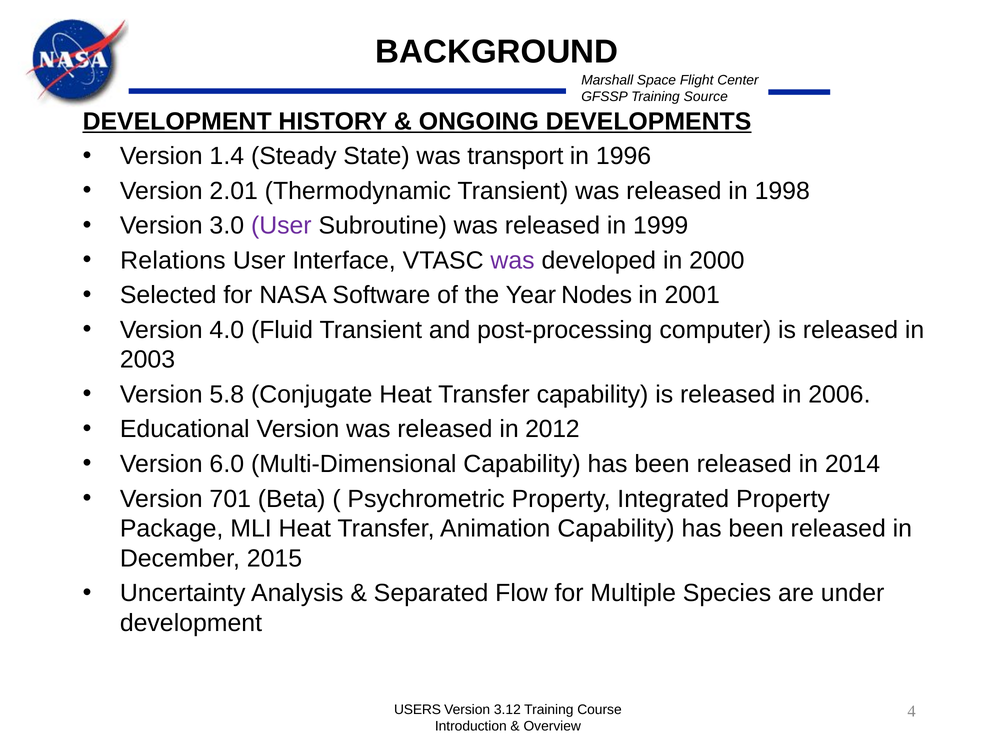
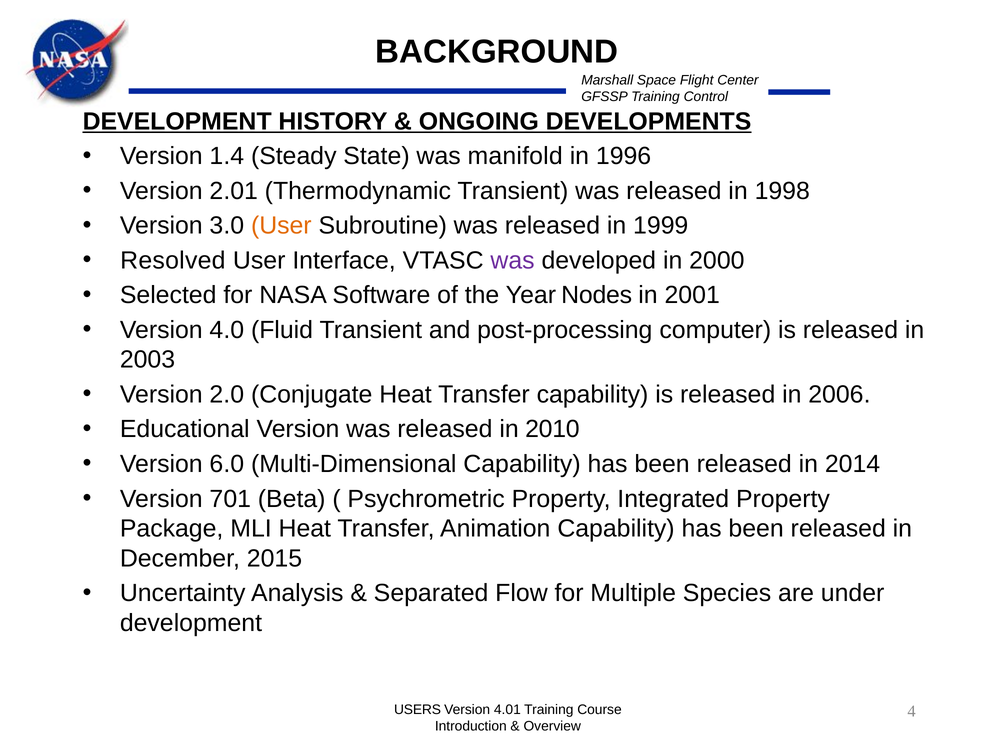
Source: Source -> Control
transport: transport -> manifold
User at (281, 226) colour: purple -> orange
Relations: Relations -> Resolved
5.8: 5.8 -> 2.0
2012: 2012 -> 2010
3.12: 3.12 -> 4.01
